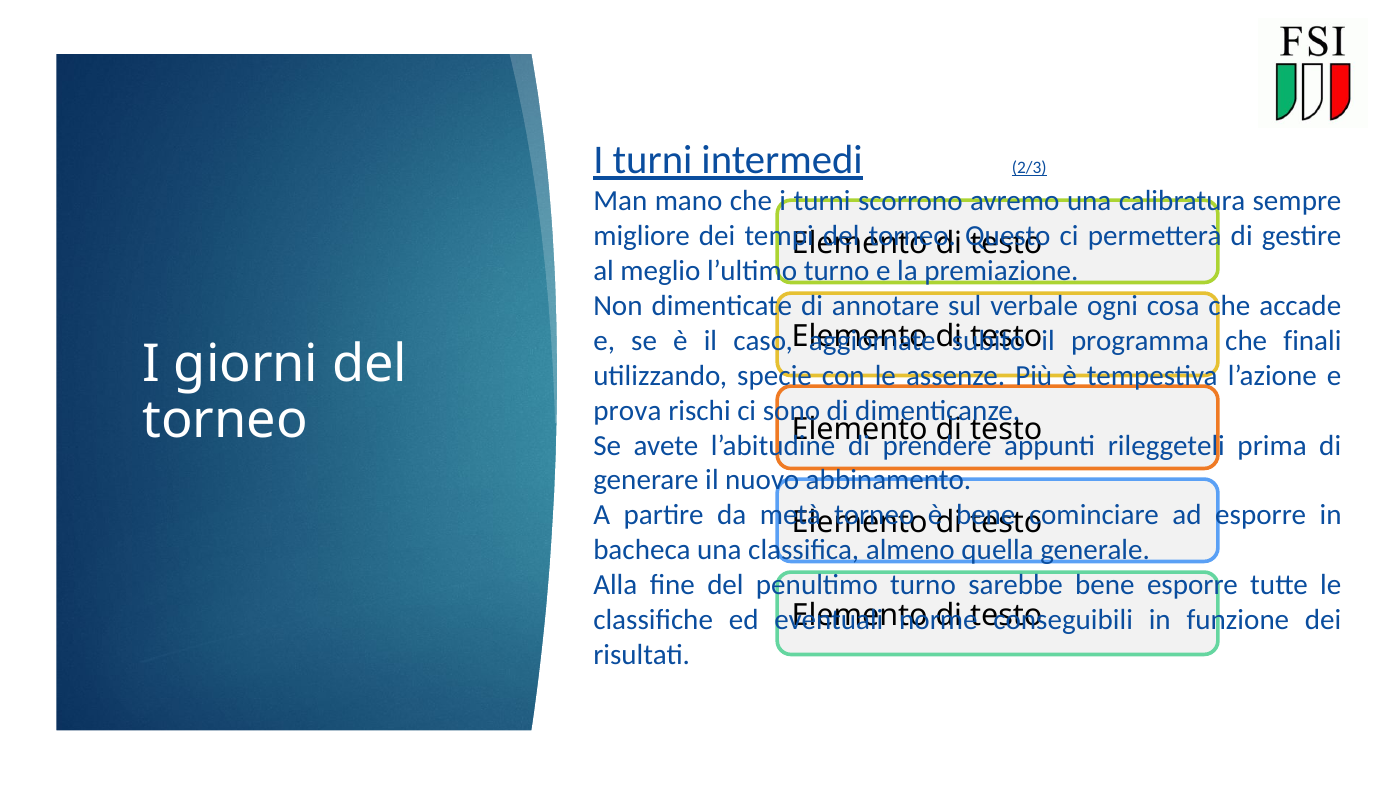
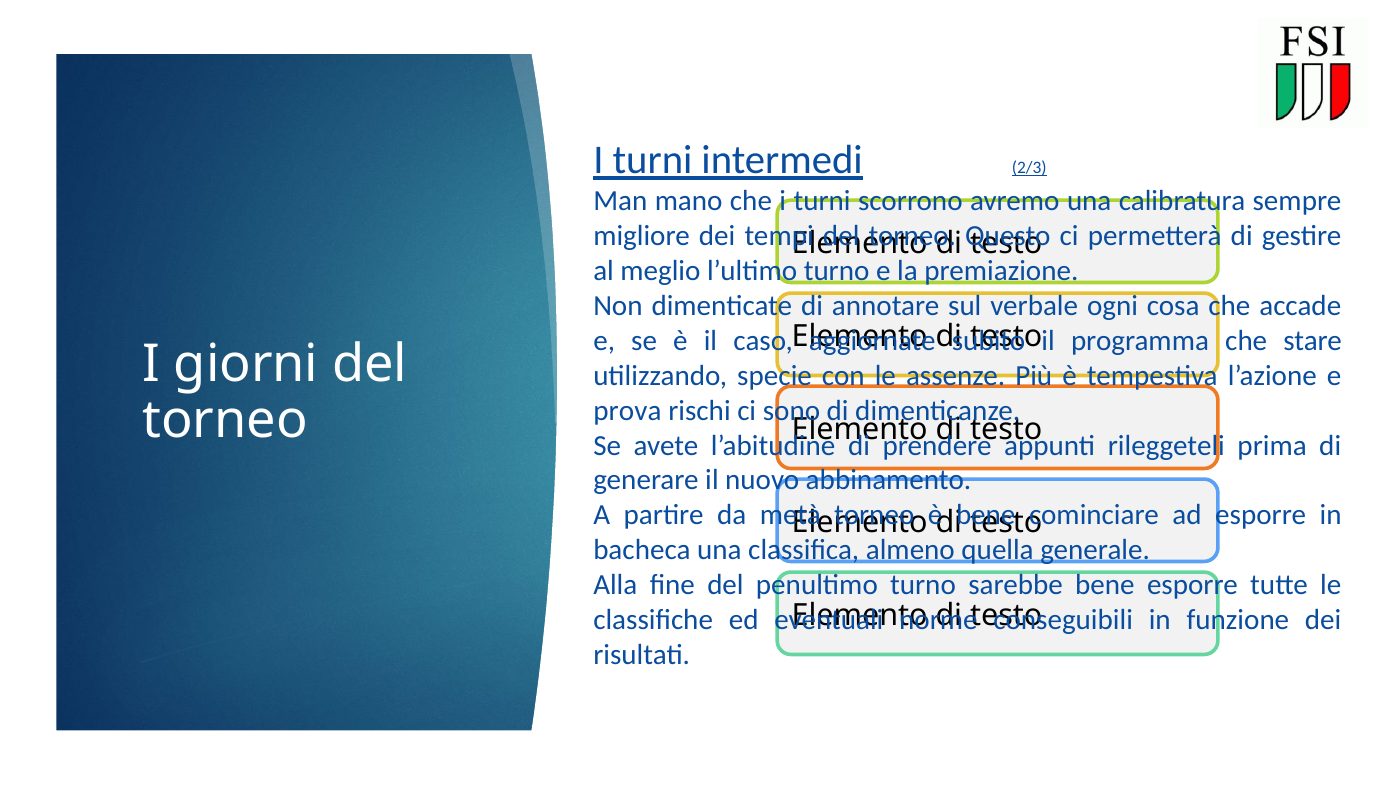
finali: finali -> stare
